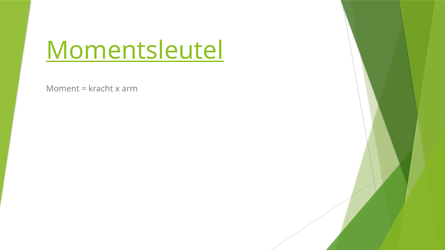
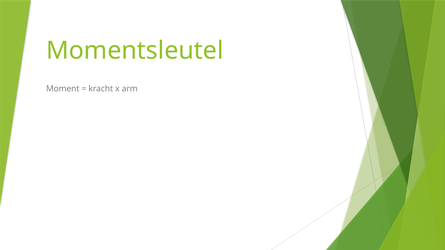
Momentsleutel underline: present -> none
